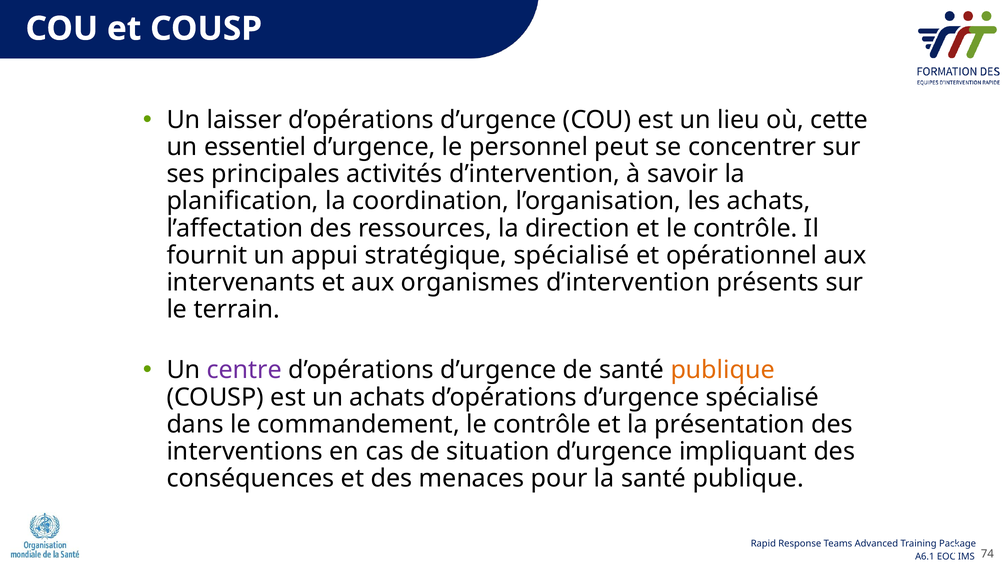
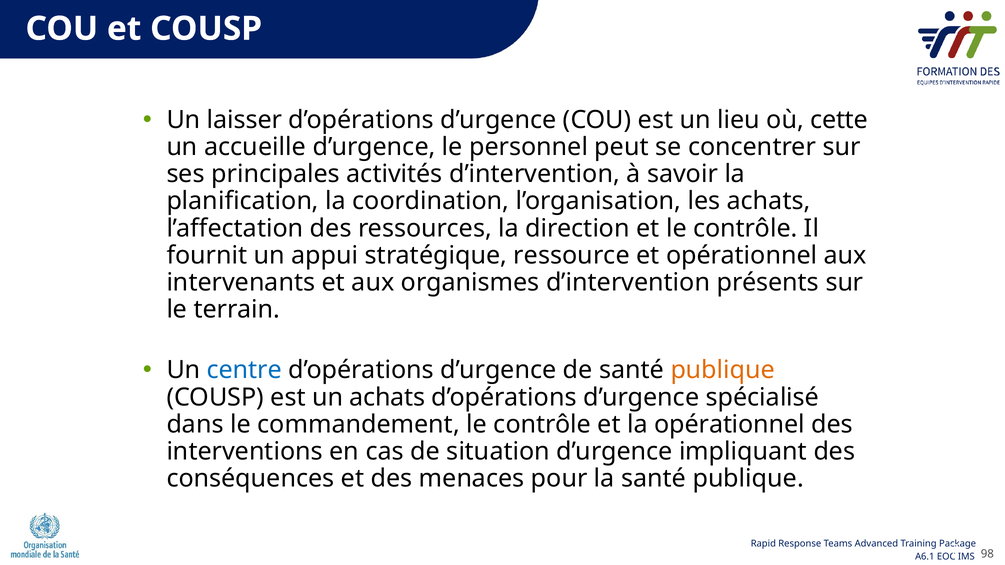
essentiel: essentiel -> accueille
stratégique spécialisé: spécialisé -> ressource
centre colour: purple -> blue
la présentation: présentation -> opérationnel
74: 74 -> 98
